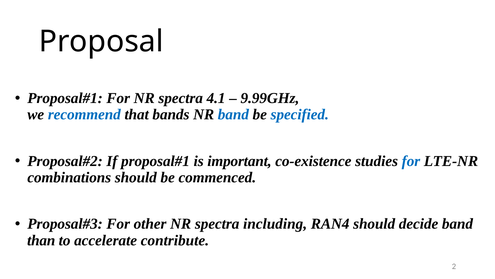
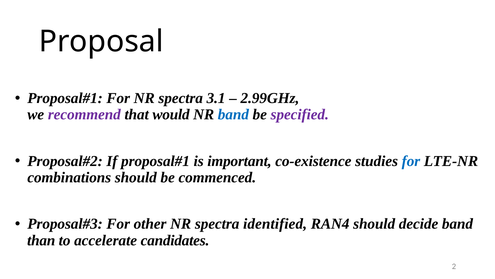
4.1: 4.1 -> 3.1
9.99GHz: 9.99GHz -> 2.99GHz
recommend colour: blue -> purple
bands: bands -> would
specified colour: blue -> purple
including: including -> identified
contribute: contribute -> candidates
